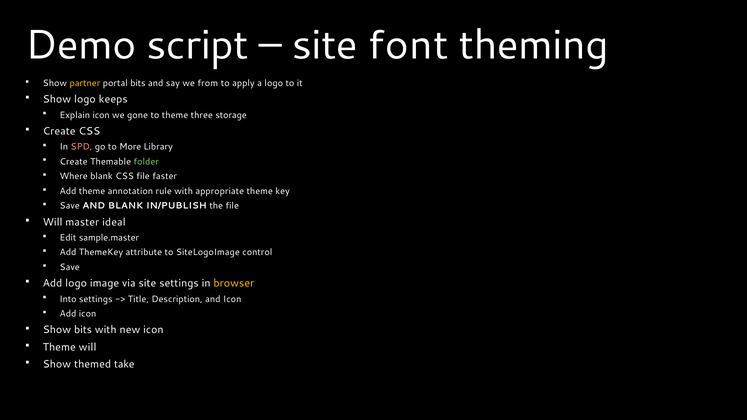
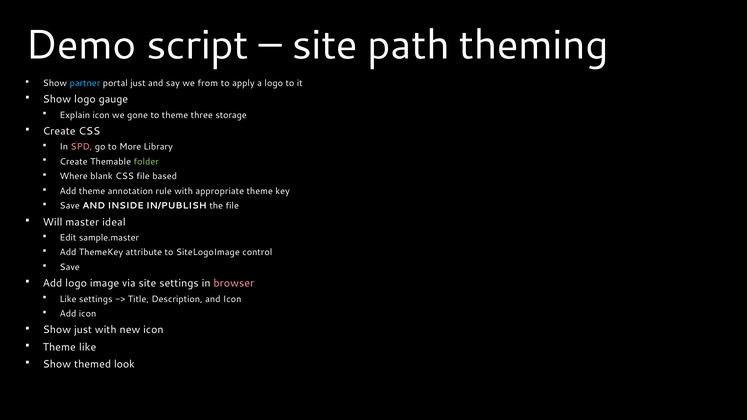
font: font -> path
partner colour: yellow -> light blue
portal bits: bits -> just
keeps: keeps -> gauge
faster: faster -> based
AND BLANK: BLANK -> INSIDE
browser colour: yellow -> pink
Into at (68, 299): Into -> Like
Show bits: bits -> just
Theme will: will -> like
take: take -> look
